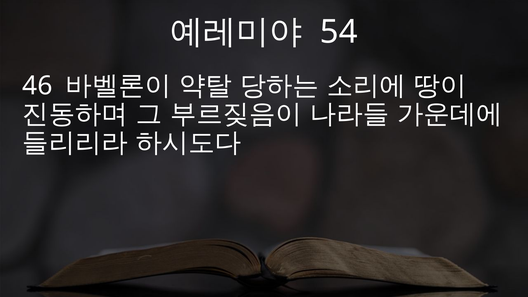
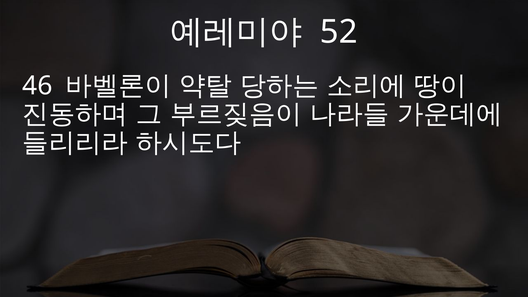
54: 54 -> 52
